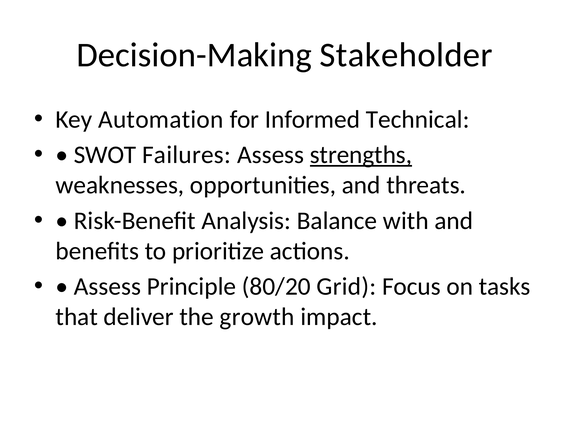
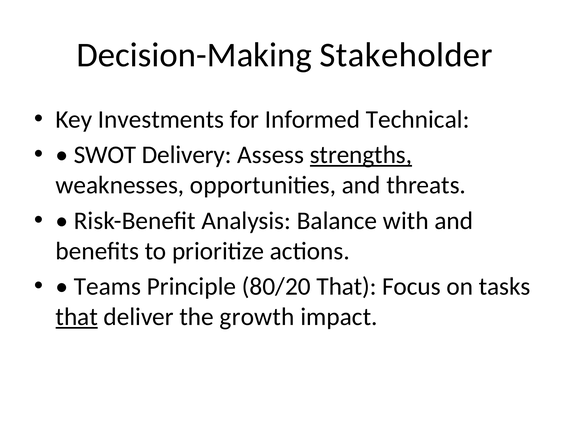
Automation: Automation -> Investments
Failures: Failures -> Delivery
Assess at (107, 287): Assess -> Teams
80/20 Grid: Grid -> That
that at (77, 317) underline: none -> present
